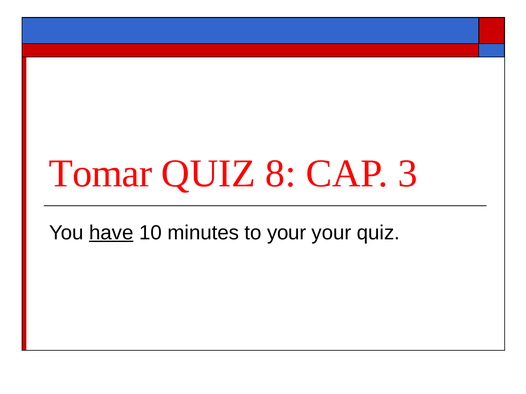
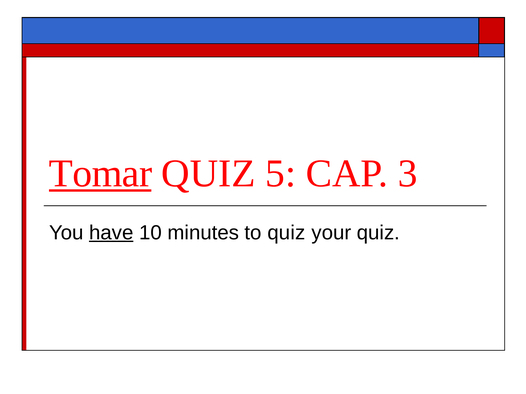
Tomar underline: none -> present
8: 8 -> 5
to your: your -> quiz
